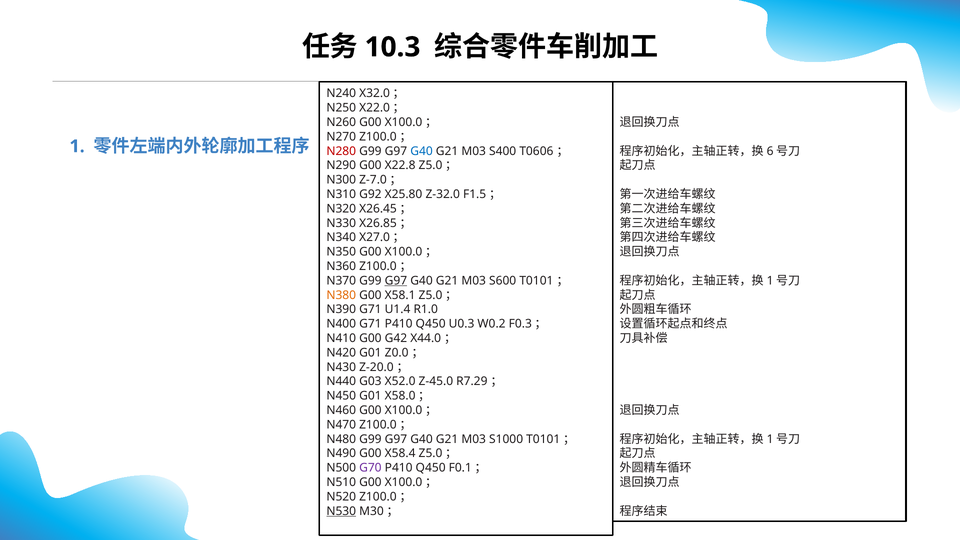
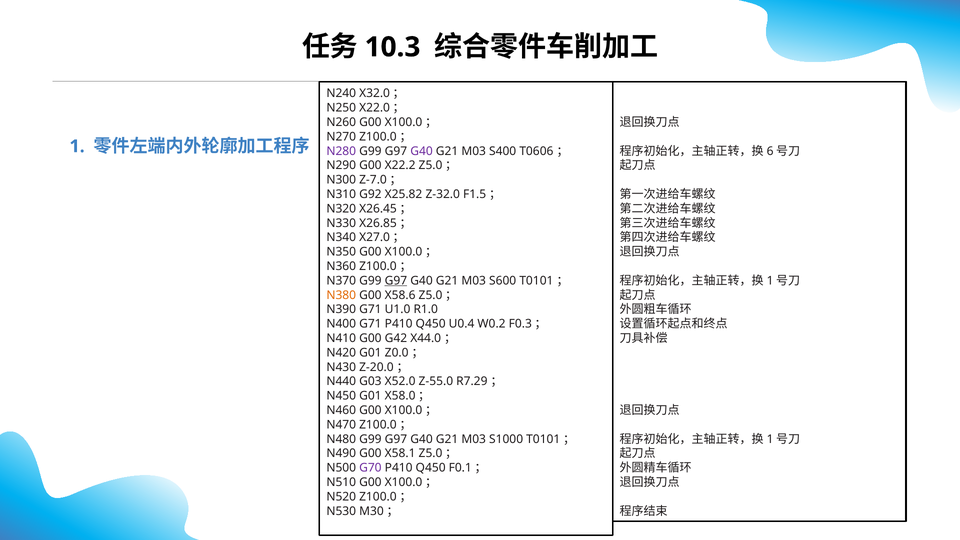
N280 colour: red -> purple
G40 at (422, 151) colour: blue -> purple
X22.8: X22.8 -> X22.2
X25.80: X25.80 -> X25.82
X58.1: X58.1 -> X58.6
U1.4: U1.4 -> U1.0
U0.3: U0.3 -> U0.4
Z-45.0: Z-45.0 -> Z-55.0
X58.4: X58.4 -> X58.1
N530 underline: present -> none
